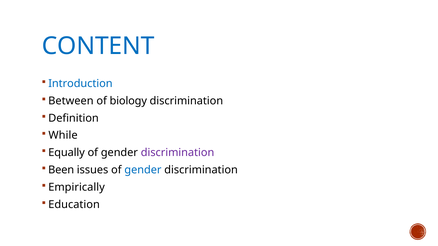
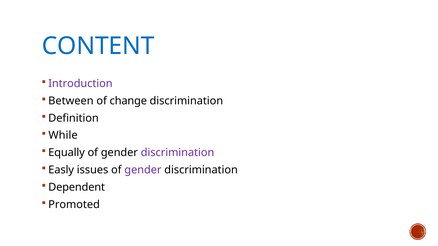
Introduction colour: blue -> purple
biology: biology -> change
Been: Been -> Easly
gender at (143, 170) colour: blue -> purple
Empirically: Empirically -> Dependent
Education: Education -> Promoted
